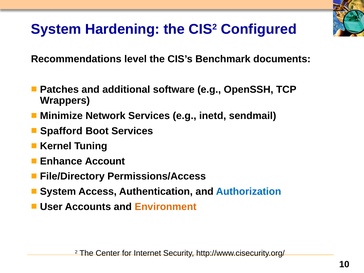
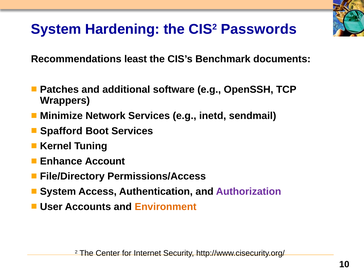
Configured: Configured -> Passwords
level: level -> least
Authorization colour: blue -> purple
